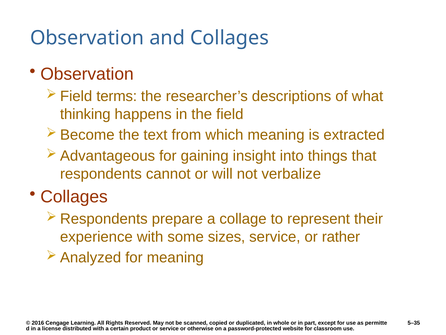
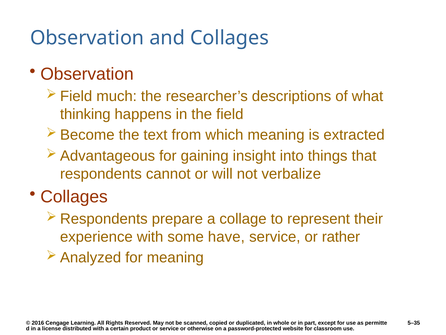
terms: terms -> much
sizes: sizes -> have
